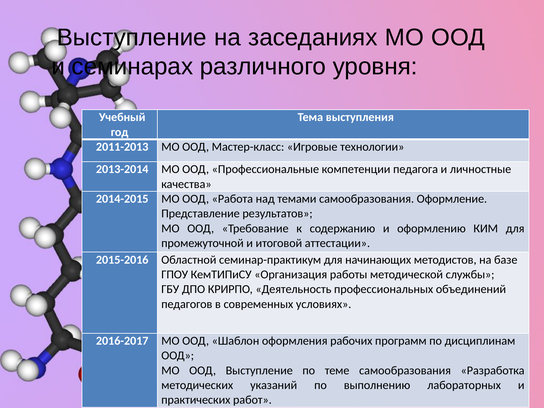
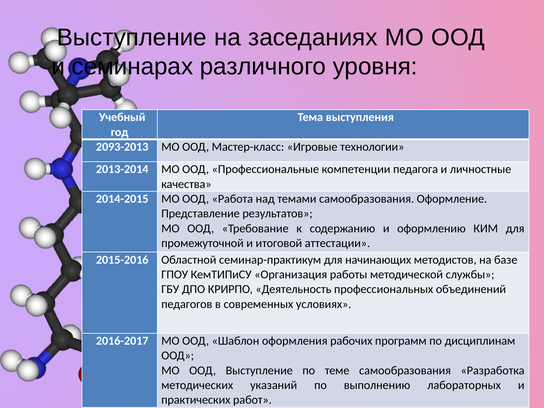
2011-2013: 2011-2013 -> 2093-2013
